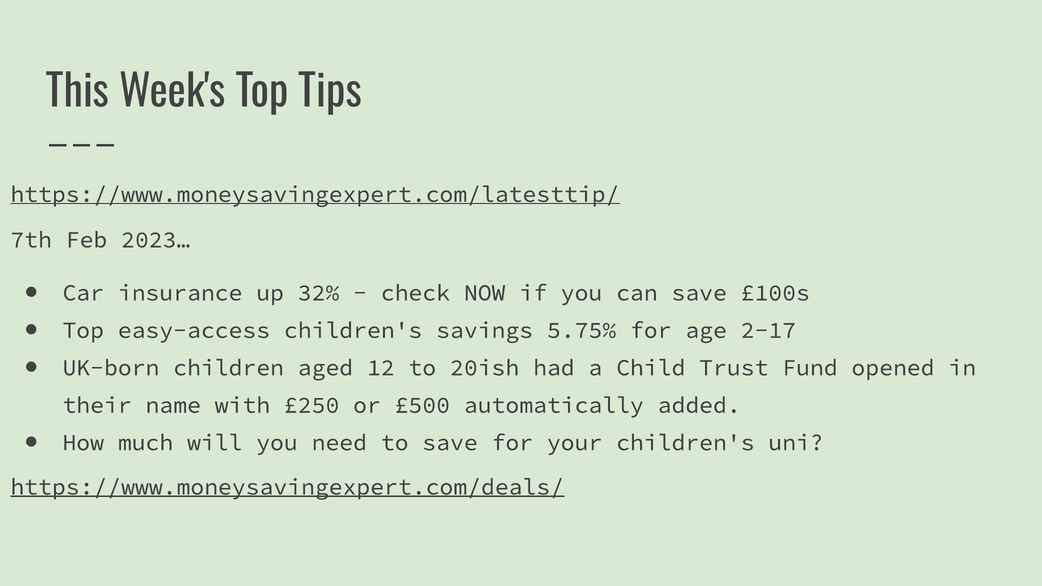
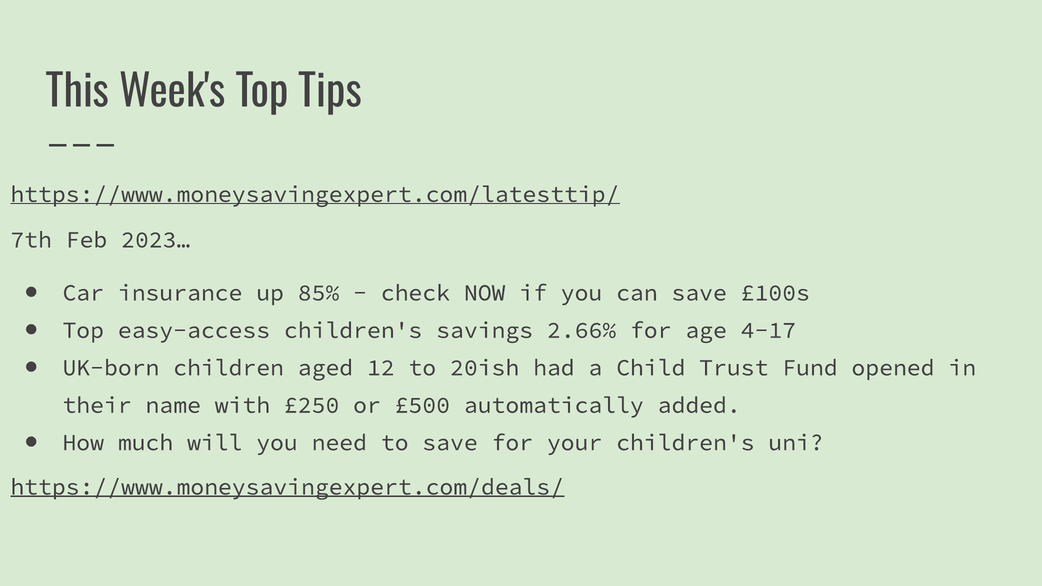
32%: 32% -> 85%
5.75%: 5.75% -> 2.66%
2-17: 2-17 -> 4-17
